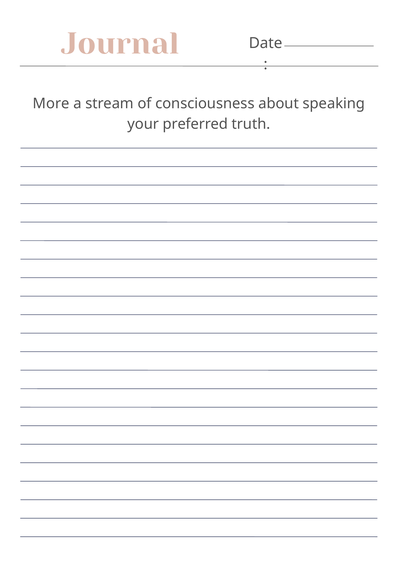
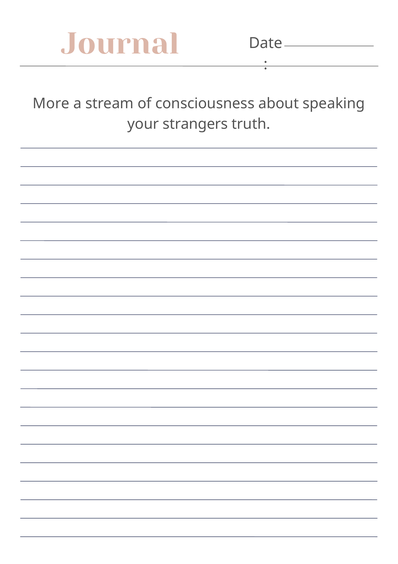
preferred: preferred -> strangers
